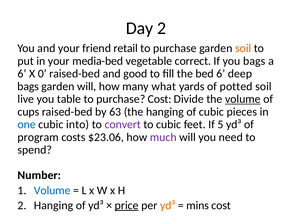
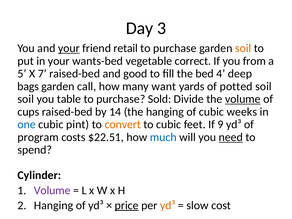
Day 2: 2 -> 3
your at (69, 48) underline: none -> present
media-bed: media-bed -> wants-bed
you bags: bags -> from
6 at (22, 74): 6 -> 5
0: 0 -> 7
bed 6: 6 -> 4
garden will: will -> call
what: what -> want
live at (26, 99): live -> soil
purchase Cost: Cost -> Sold
63: 63 -> 14
pieces: pieces -> weeks
into: into -> pint
convert colour: purple -> orange
5: 5 -> 9
$23.06: $23.06 -> $22.51
much colour: purple -> blue
need underline: none -> present
Number: Number -> Cylinder
Volume at (52, 190) colour: blue -> purple
mins: mins -> slow
